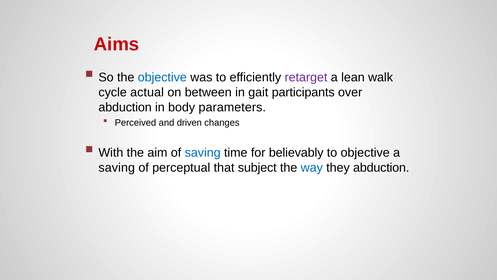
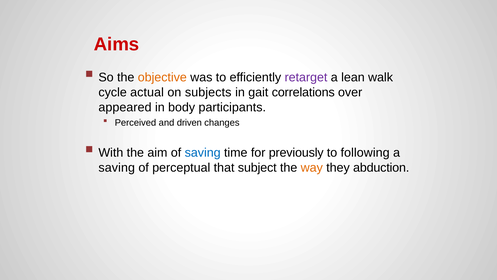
objective at (162, 77) colour: blue -> orange
between: between -> subjects
participants: participants -> correlations
abduction at (125, 107): abduction -> appeared
parameters: parameters -> participants
believably: believably -> previously
to objective: objective -> following
way colour: blue -> orange
